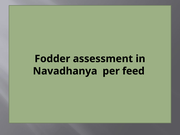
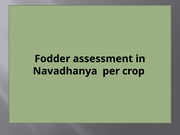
feed: feed -> crop
